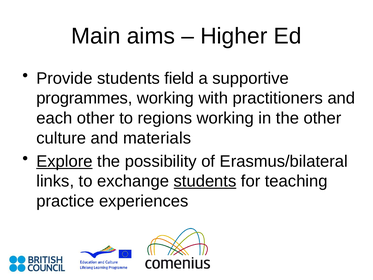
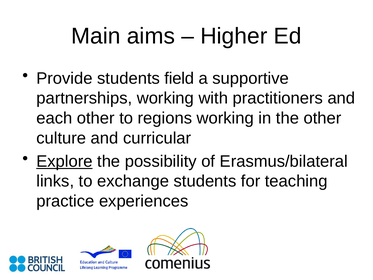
programmes: programmes -> partnerships
materials: materials -> curricular
students at (205, 181) underline: present -> none
